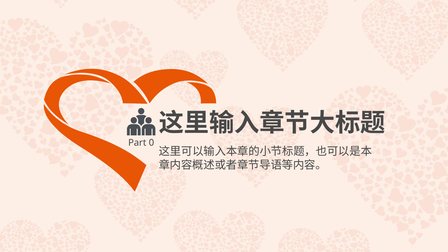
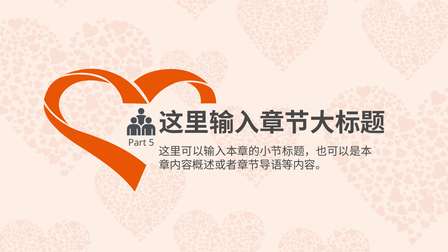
0: 0 -> 5
